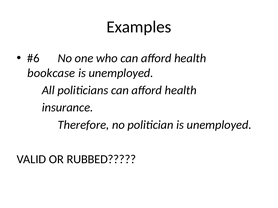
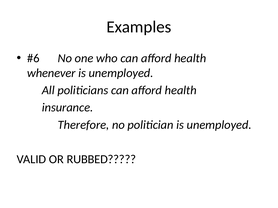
bookcase: bookcase -> whenever
